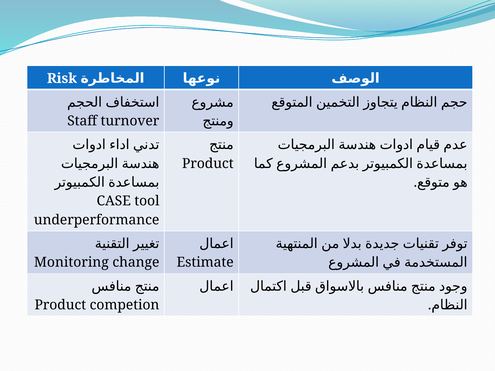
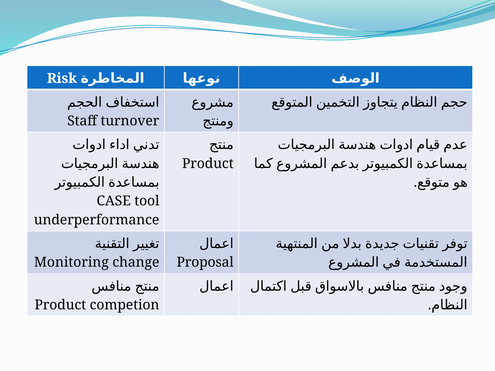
Estimate: Estimate -> Proposal
